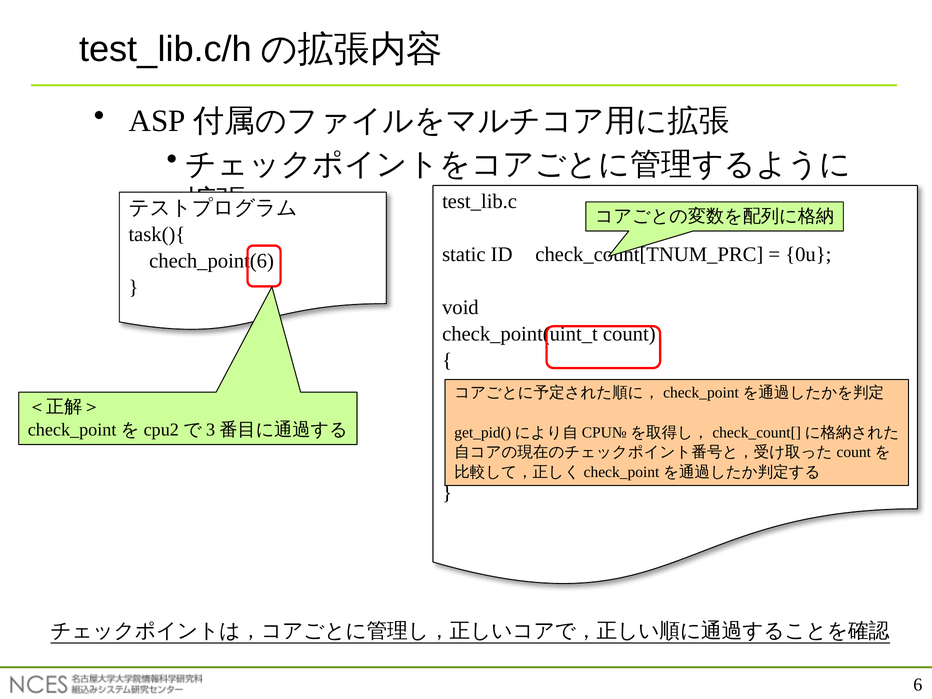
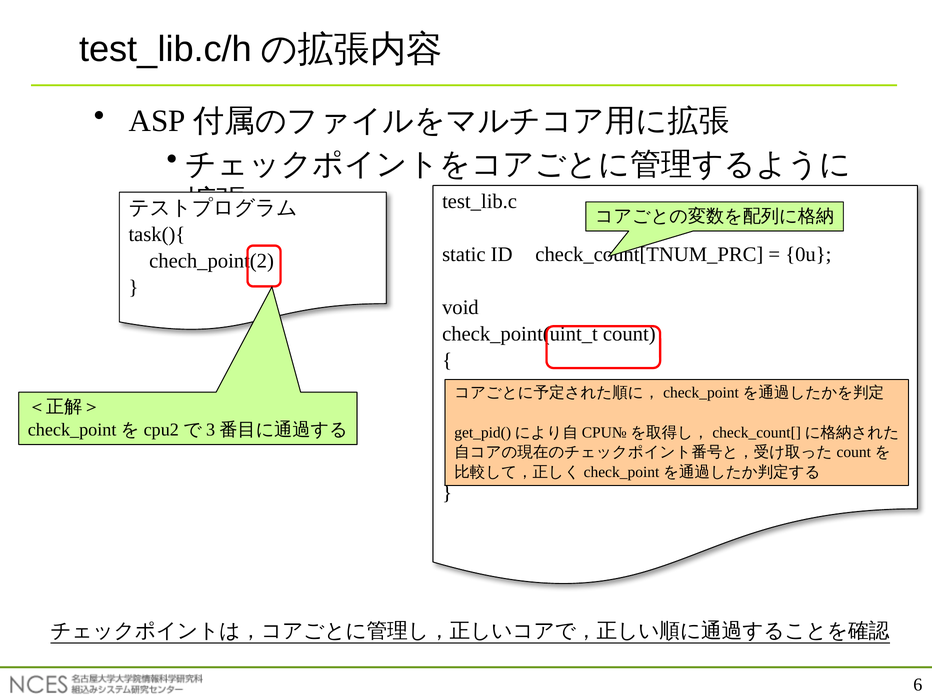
chech_point(6: chech_point(6 -> chech_point(2
